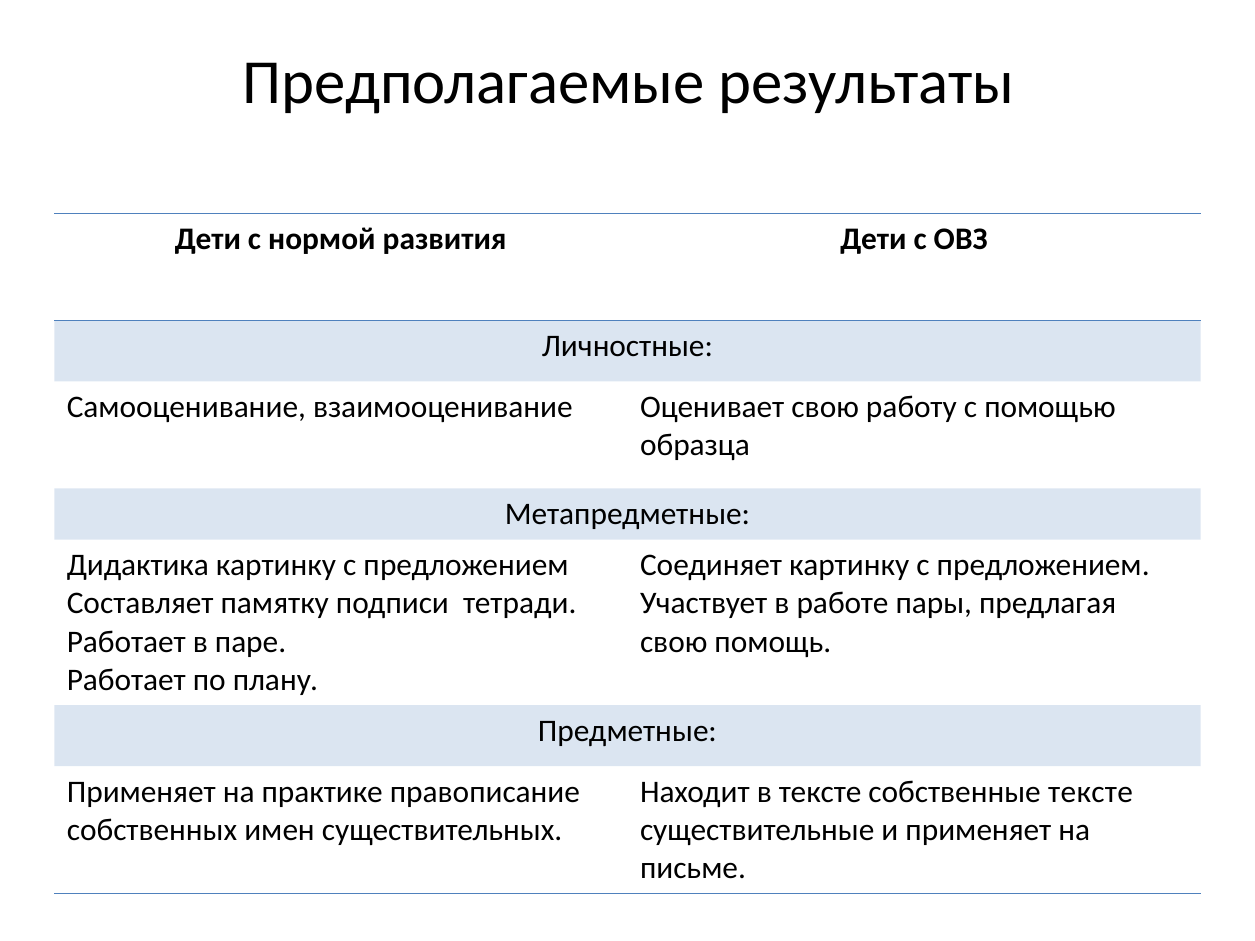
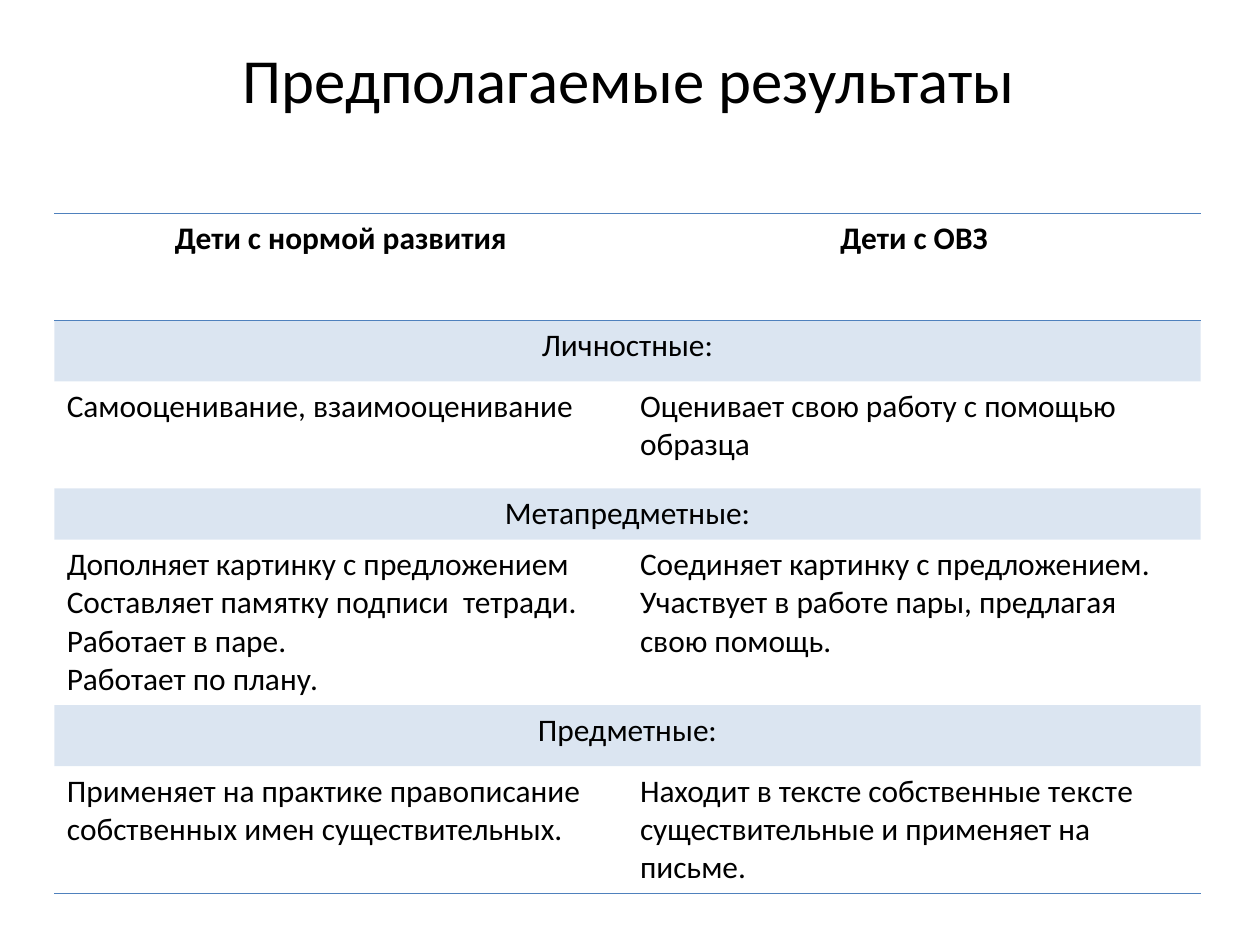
Дидактика: Дидактика -> Дополняет
